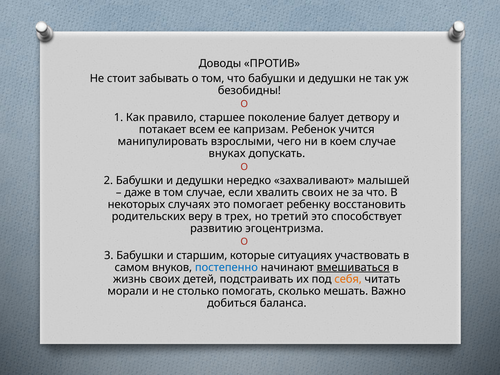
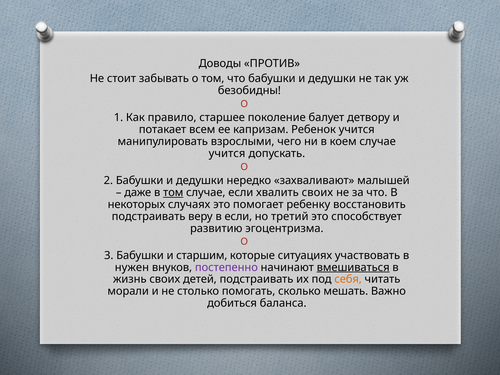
внуках at (227, 153): внуках -> учится
том at (173, 192) underline: none -> present
родительских at (149, 216): родительских -> подстраивать
в трех: трех -> если
самом: самом -> нужен
постепенно colour: blue -> purple
